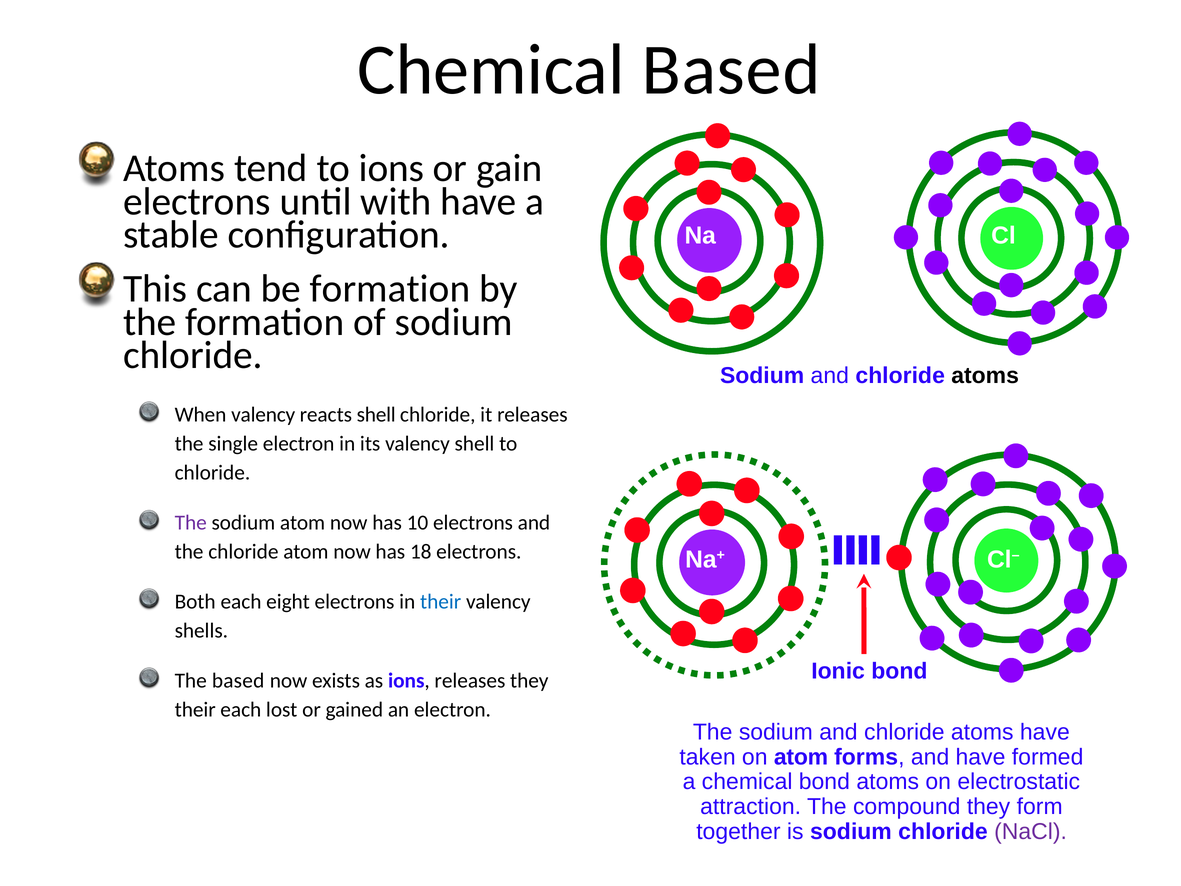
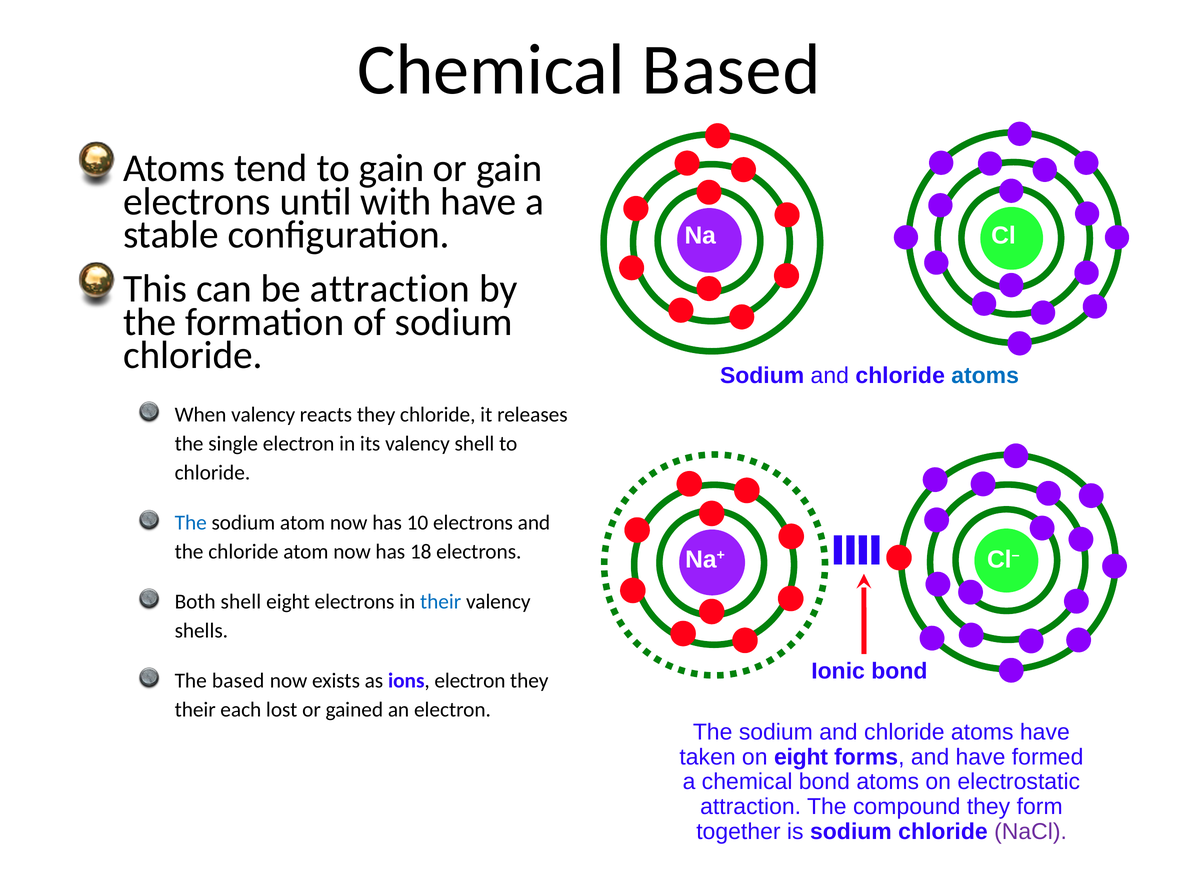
to ions: ions -> gain
be formation: formation -> attraction
atoms at (985, 376) colour: black -> blue
reacts shell: shell -> they
The at (191, 523) colour: purple -> blue
Both each: each -> shell
ions releases: releases -> electron
on atom: atom -> eight
